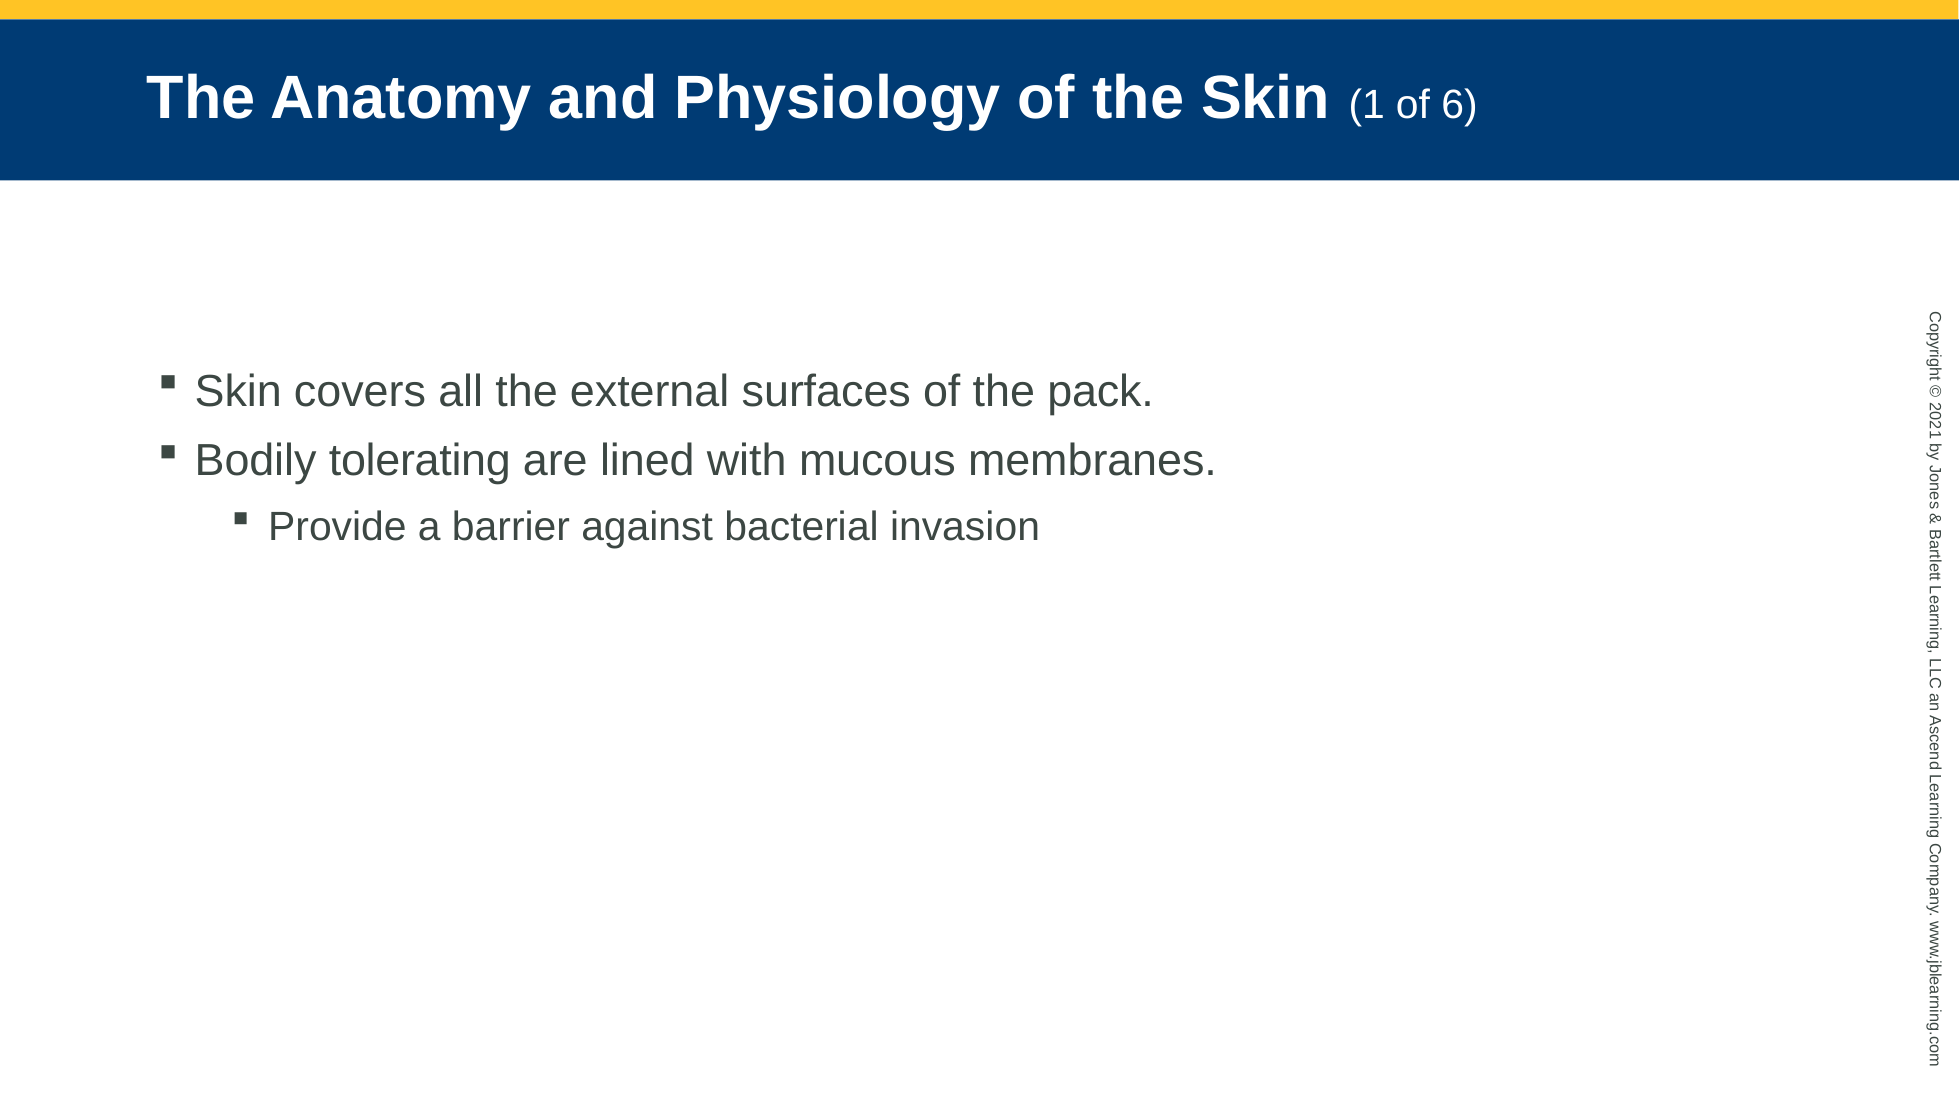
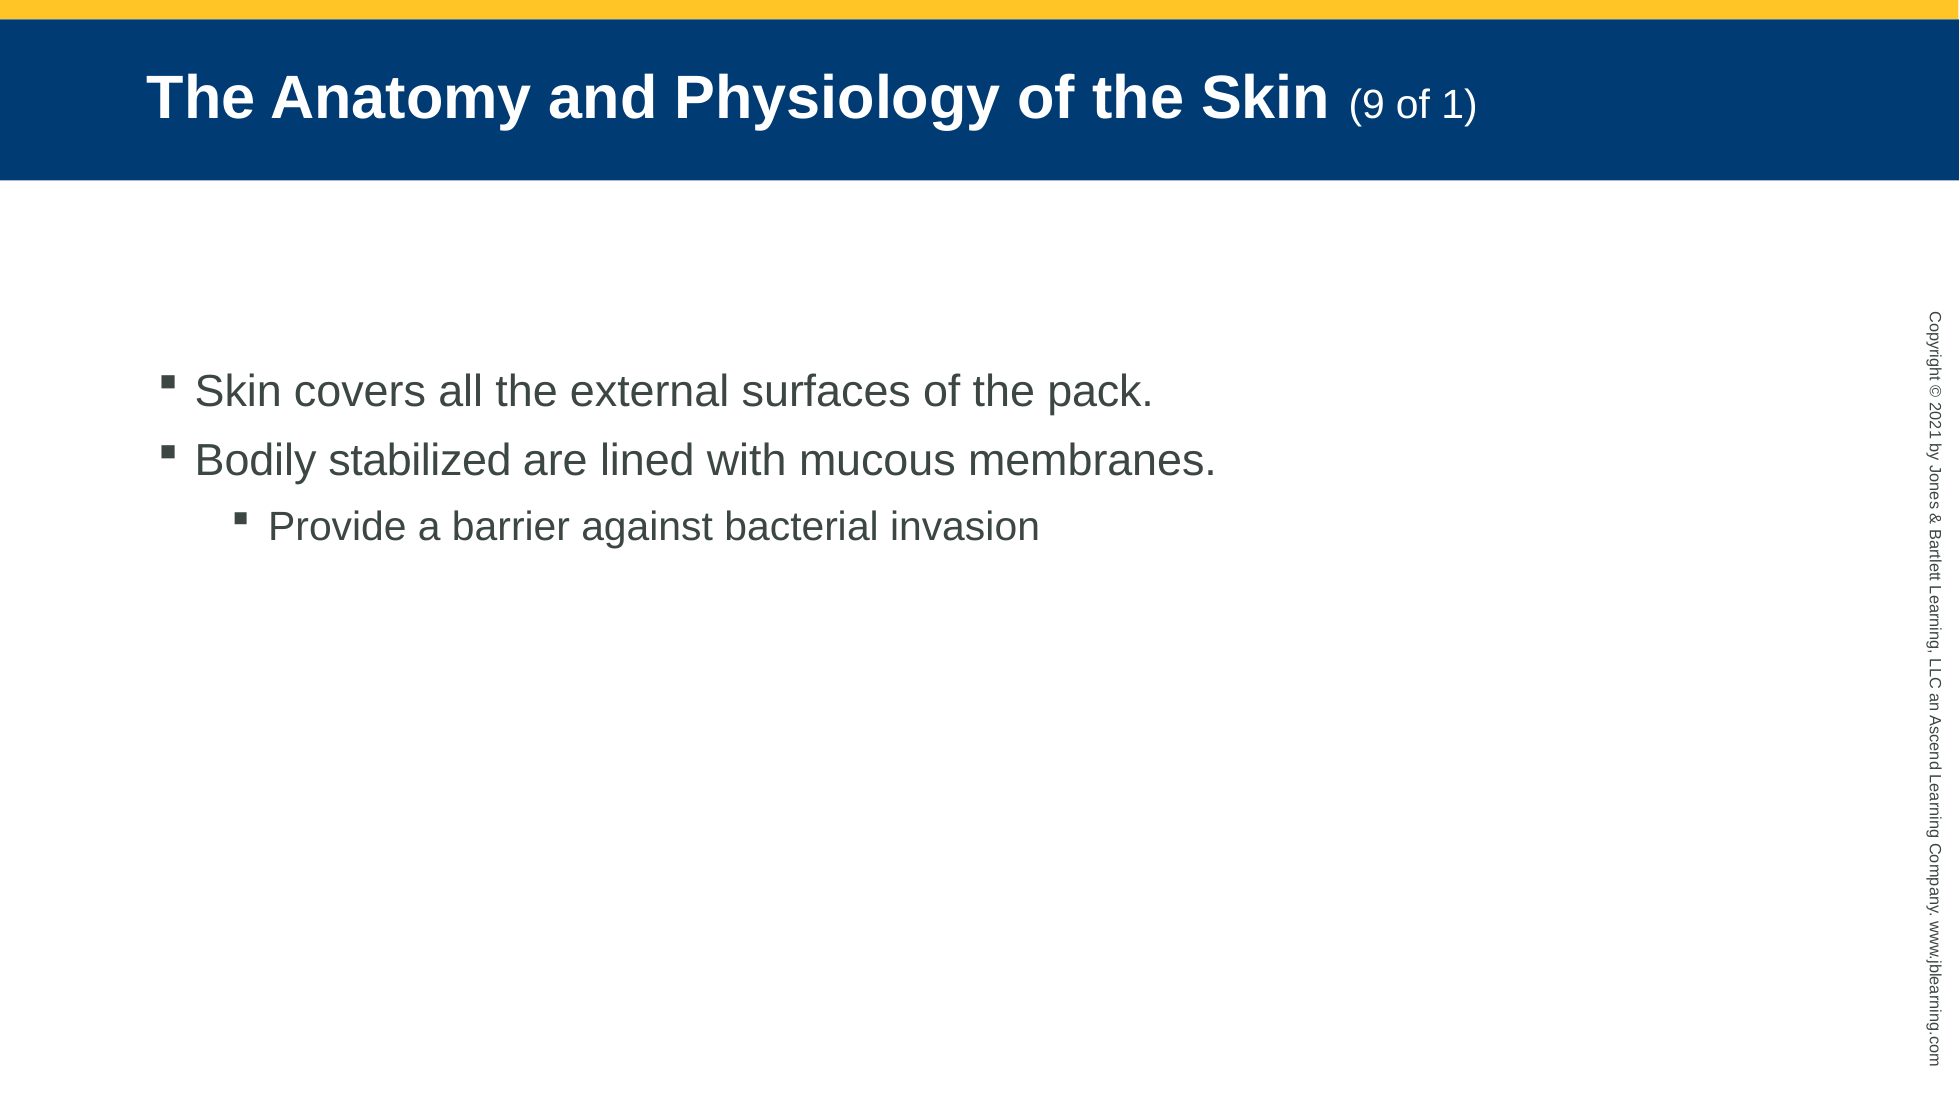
Skin 1: 1 -> 9
of 6: 6 -> 1
tolerating: tolerating -> stabilized
